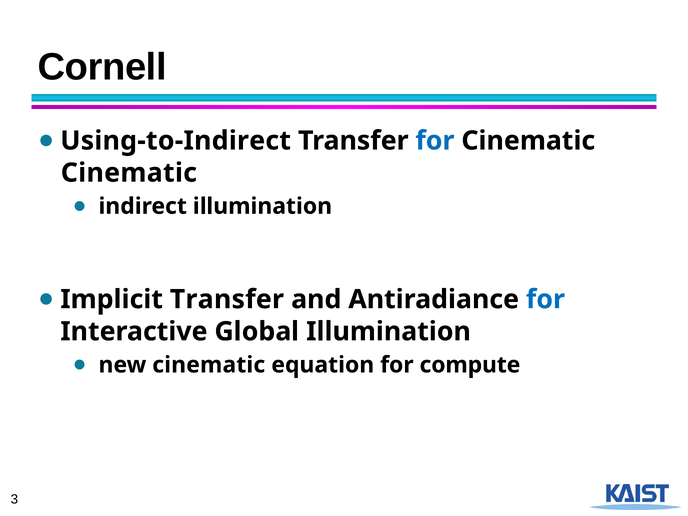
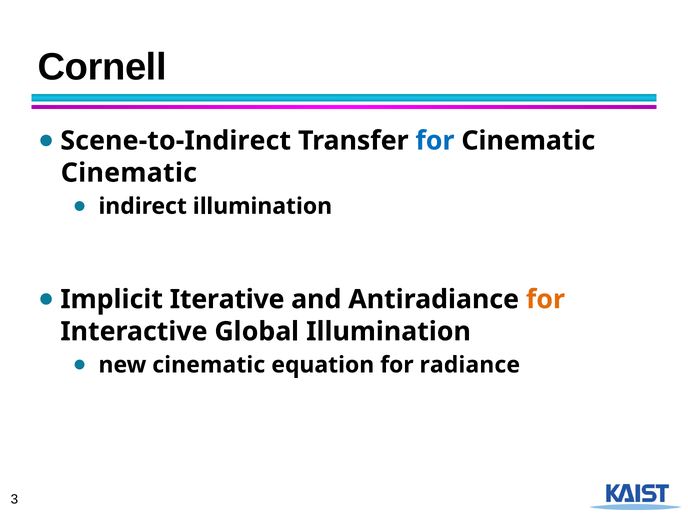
Using-to-Indirect: Using-to-Indirect -> Scene-to-Indirect
Implicit Transfer: Transfer -> Iterative
for at (545, 299) colour: blue -> orange
compute: compute -> radiance
